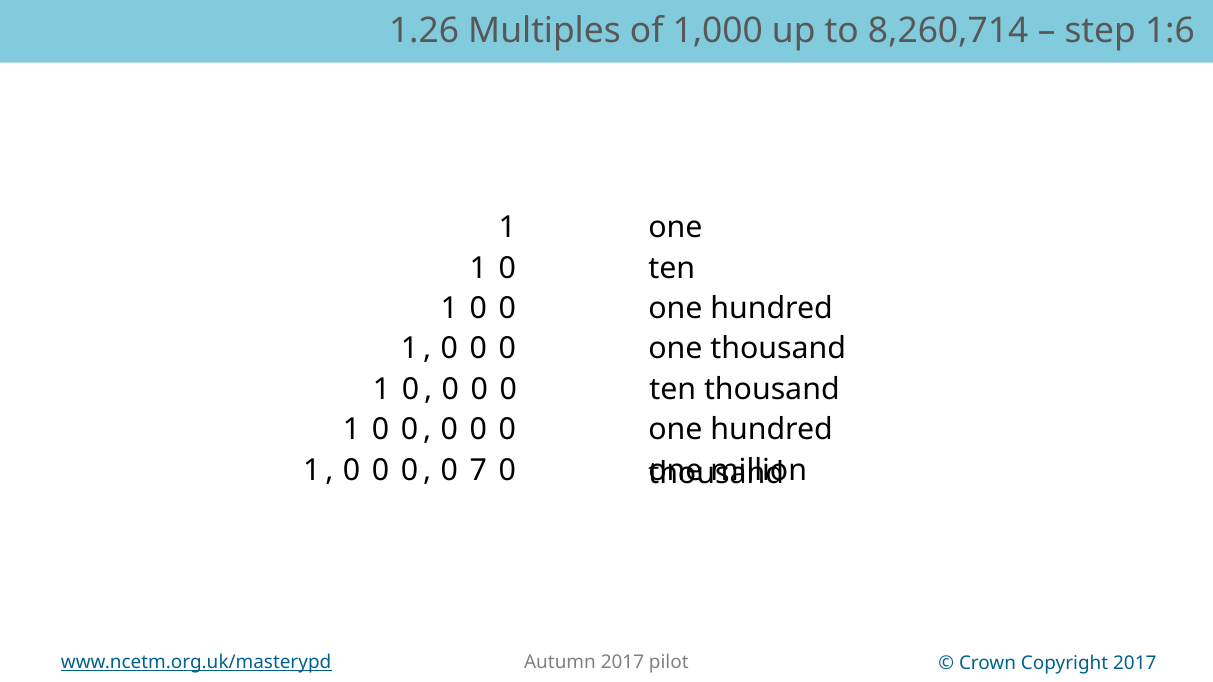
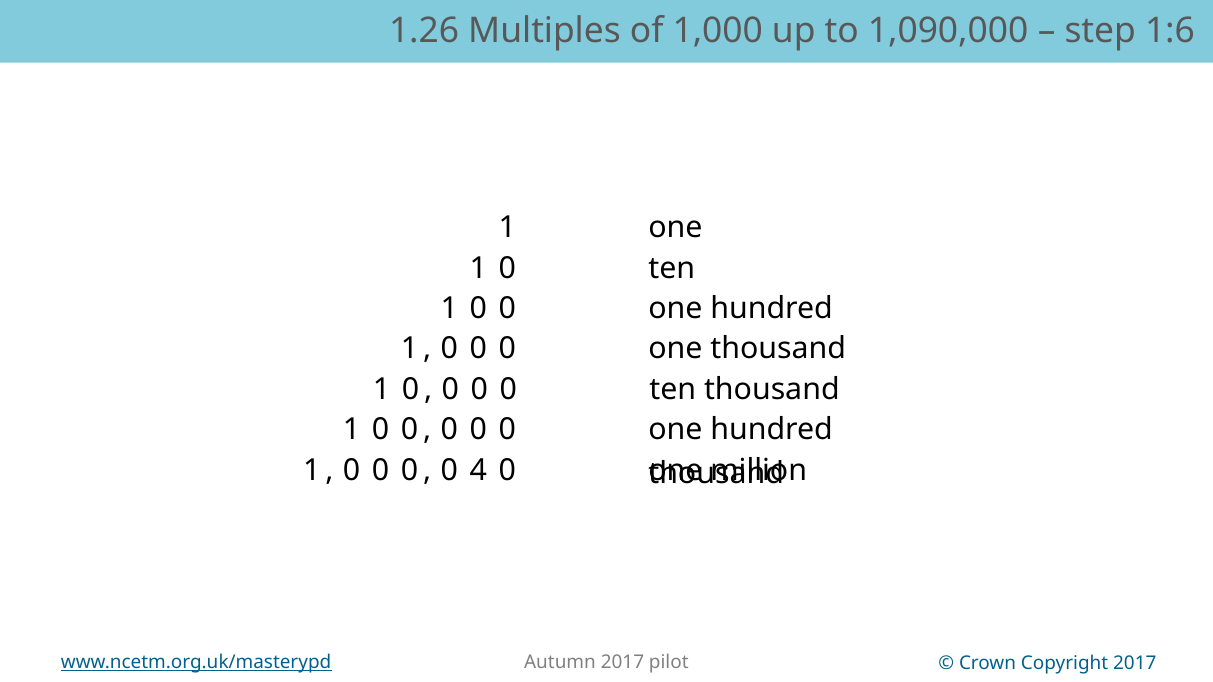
8,260,714: 8,260,714 -> 1,090,000
7: 7 -> 4
